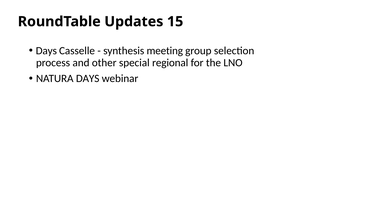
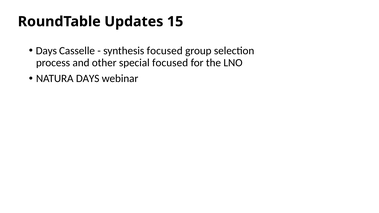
synthesis meeting: meeting -> focused
special regional: regional -> focused
